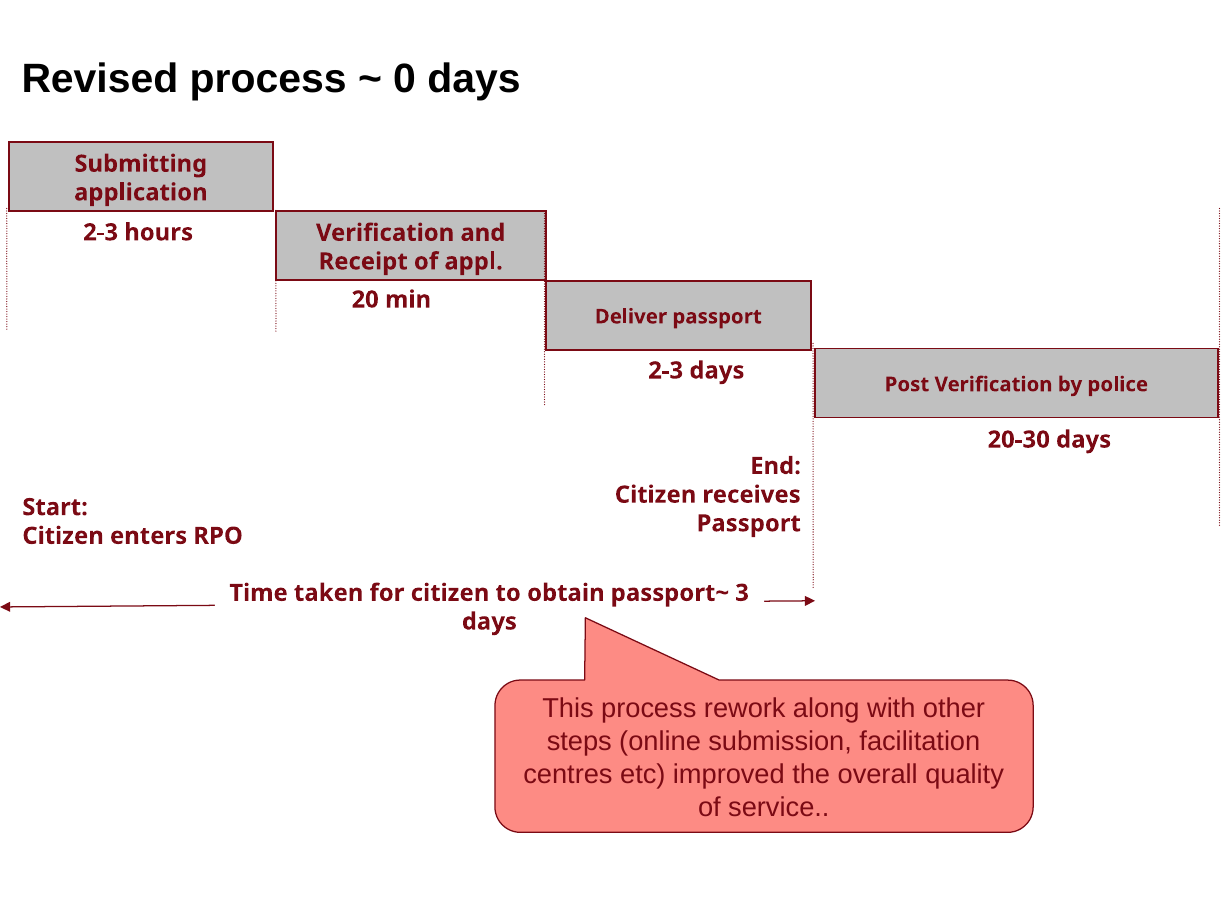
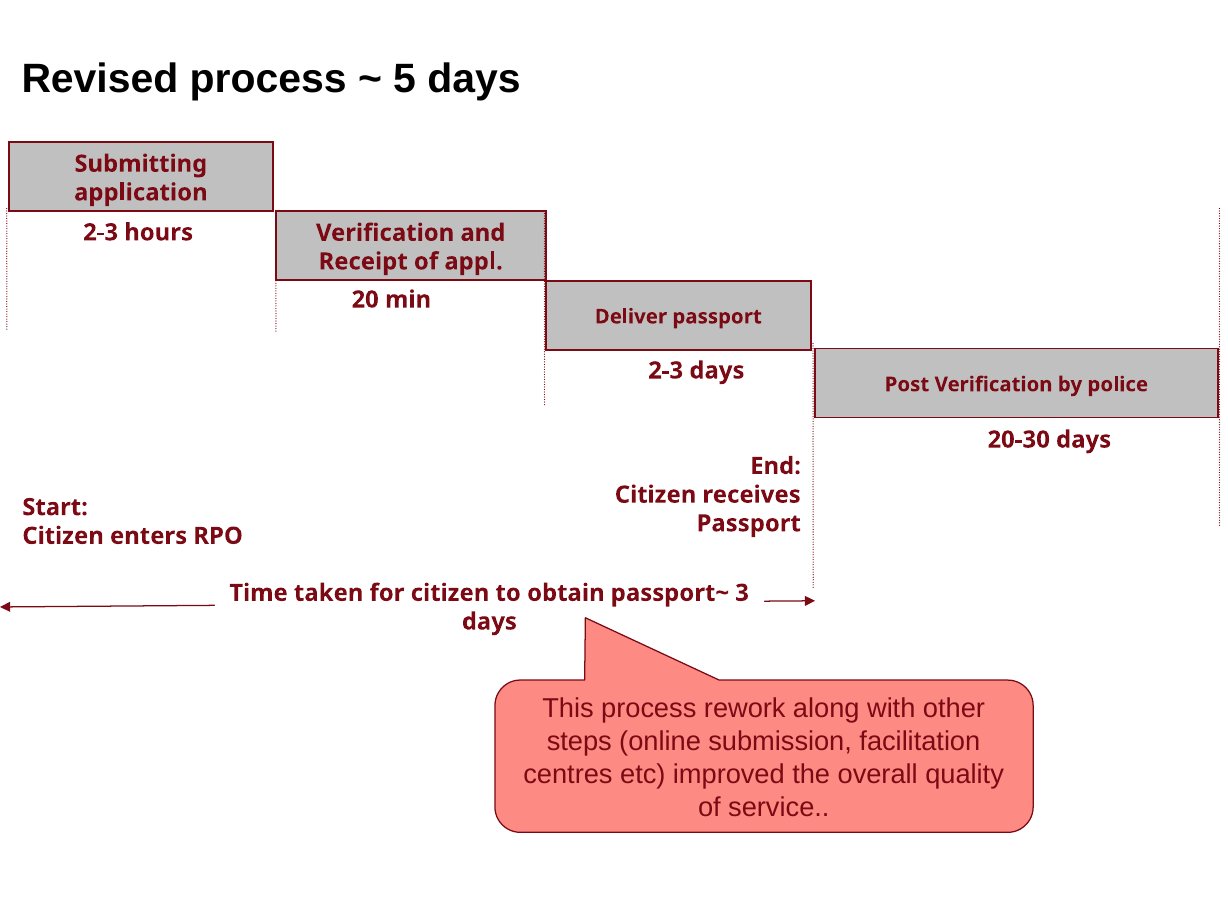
0: 0 -> 5
